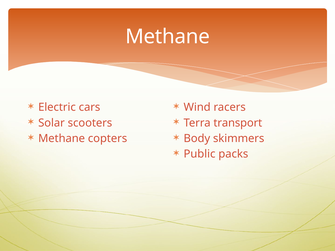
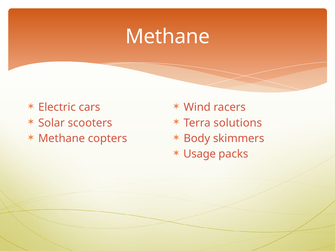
transport: transport -> solutions
Public: Public -> Usage
